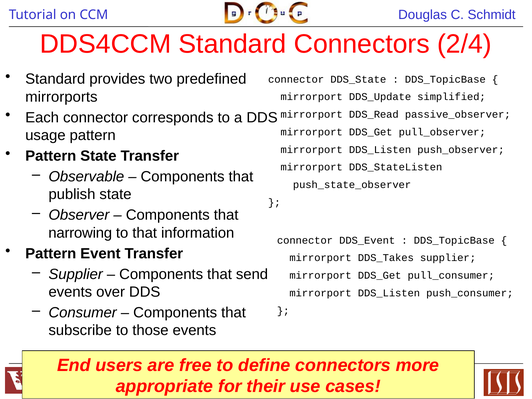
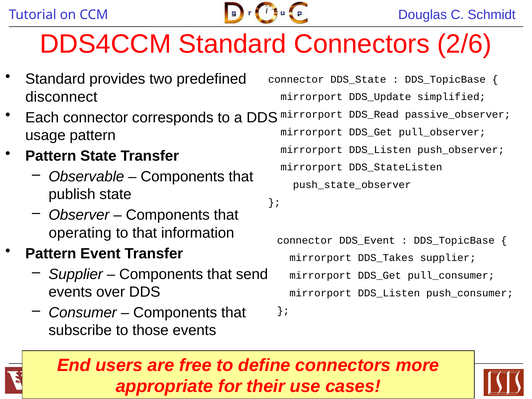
2/4: 2/4 -> 2/6
mirrorports: mirrorports -> disconnect
narrowing: narrowing -> operating
